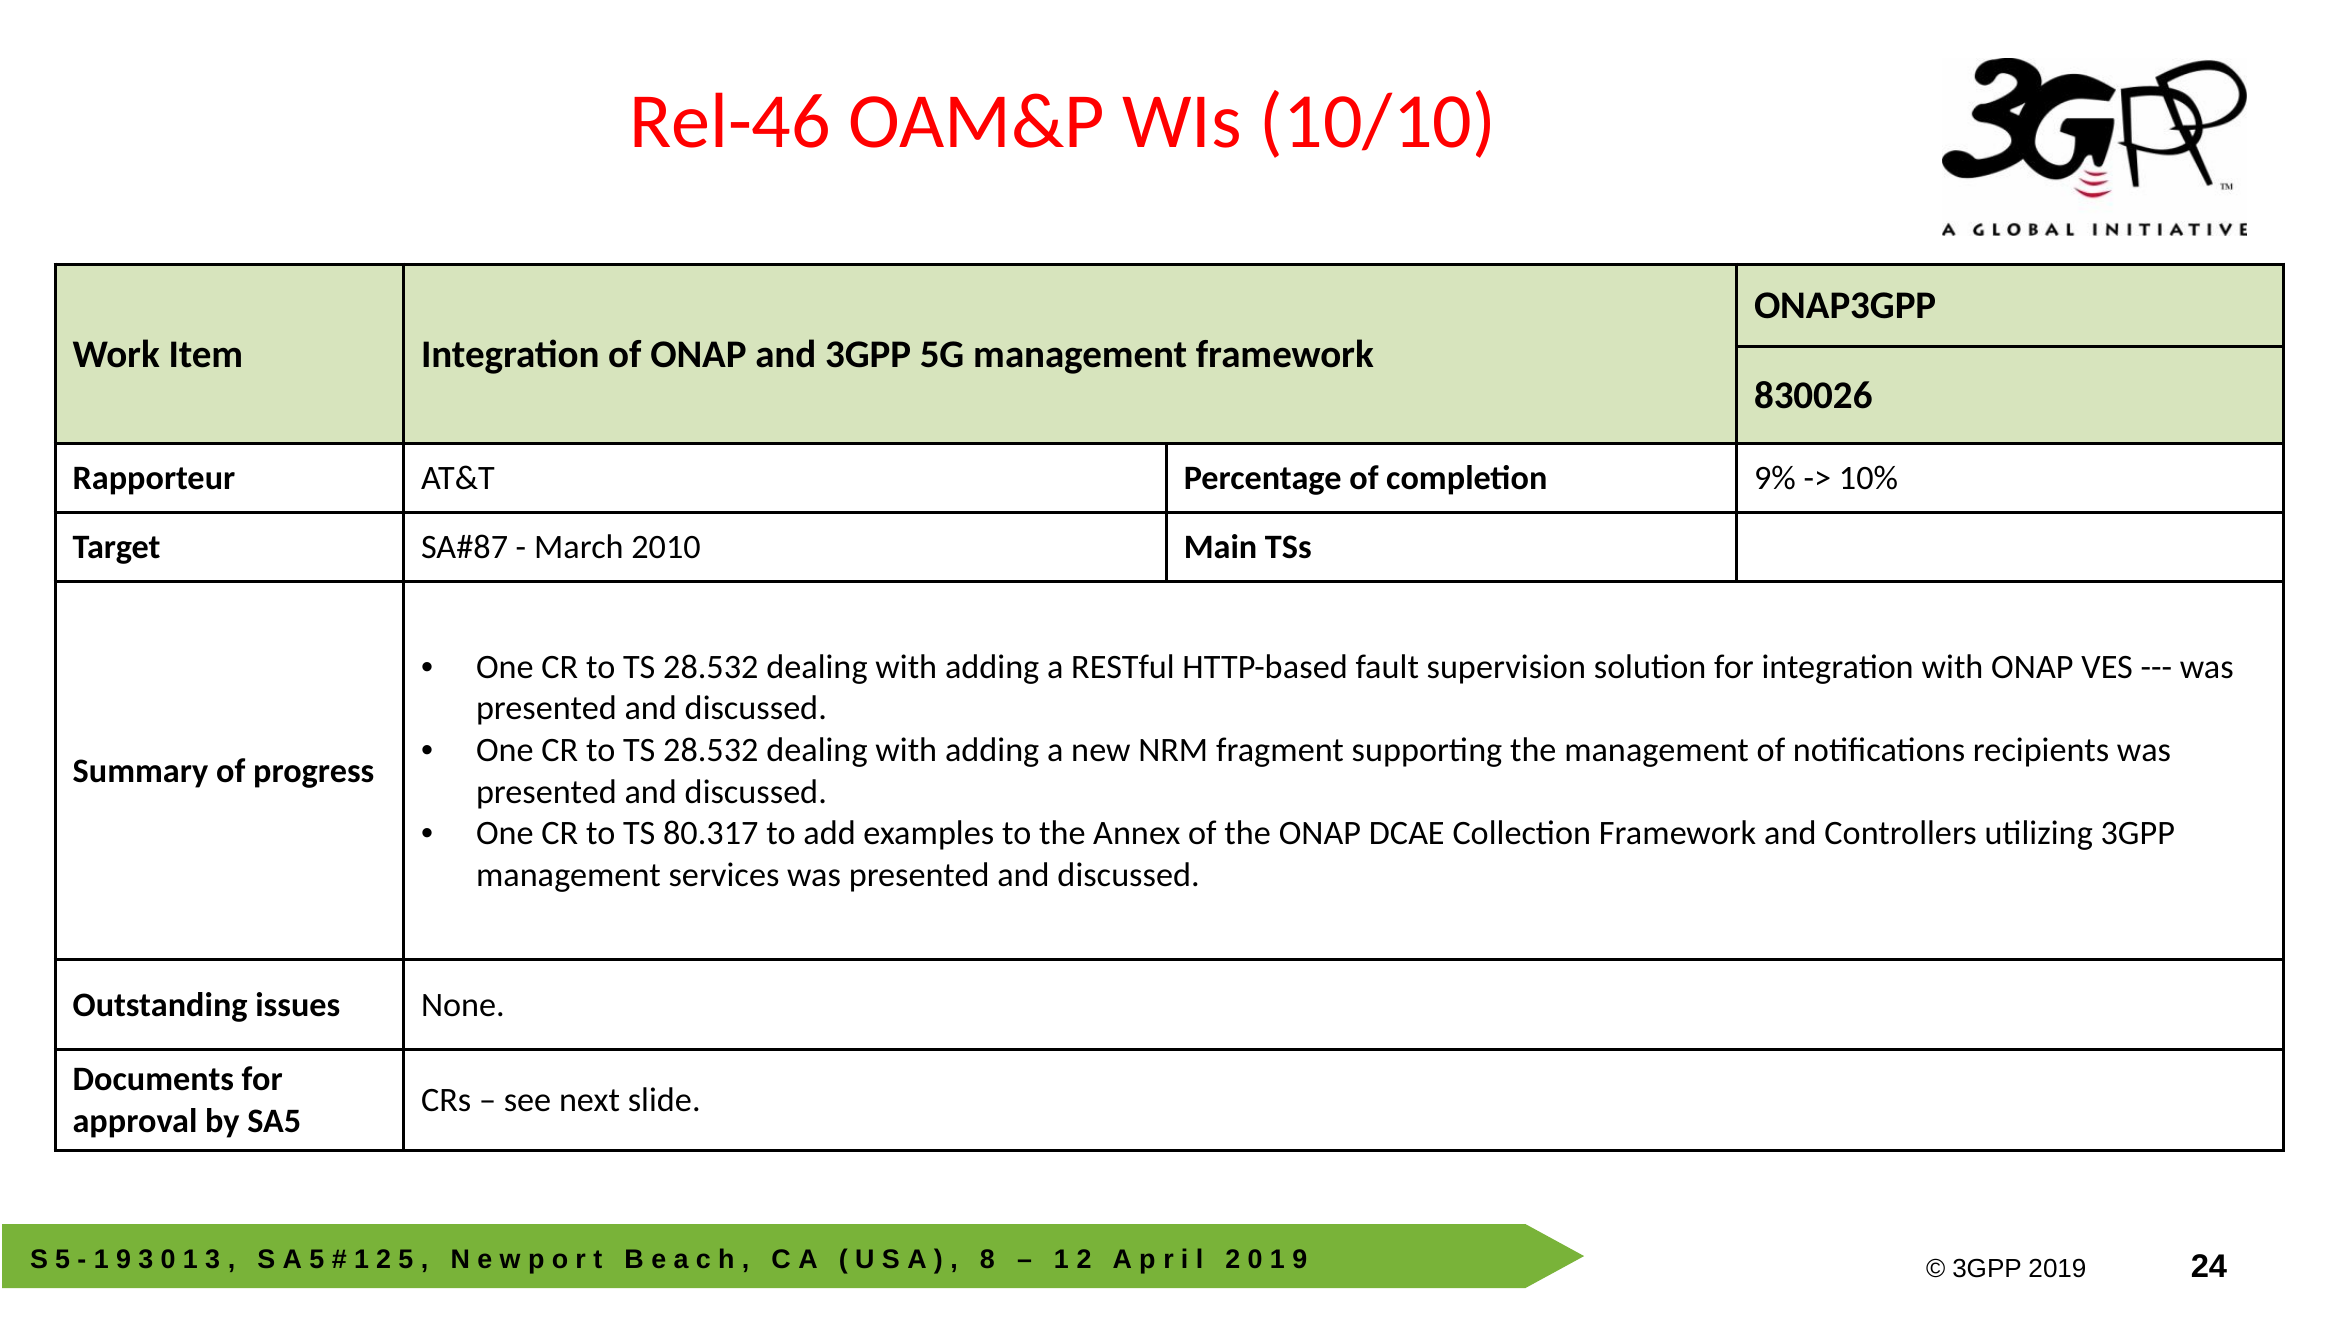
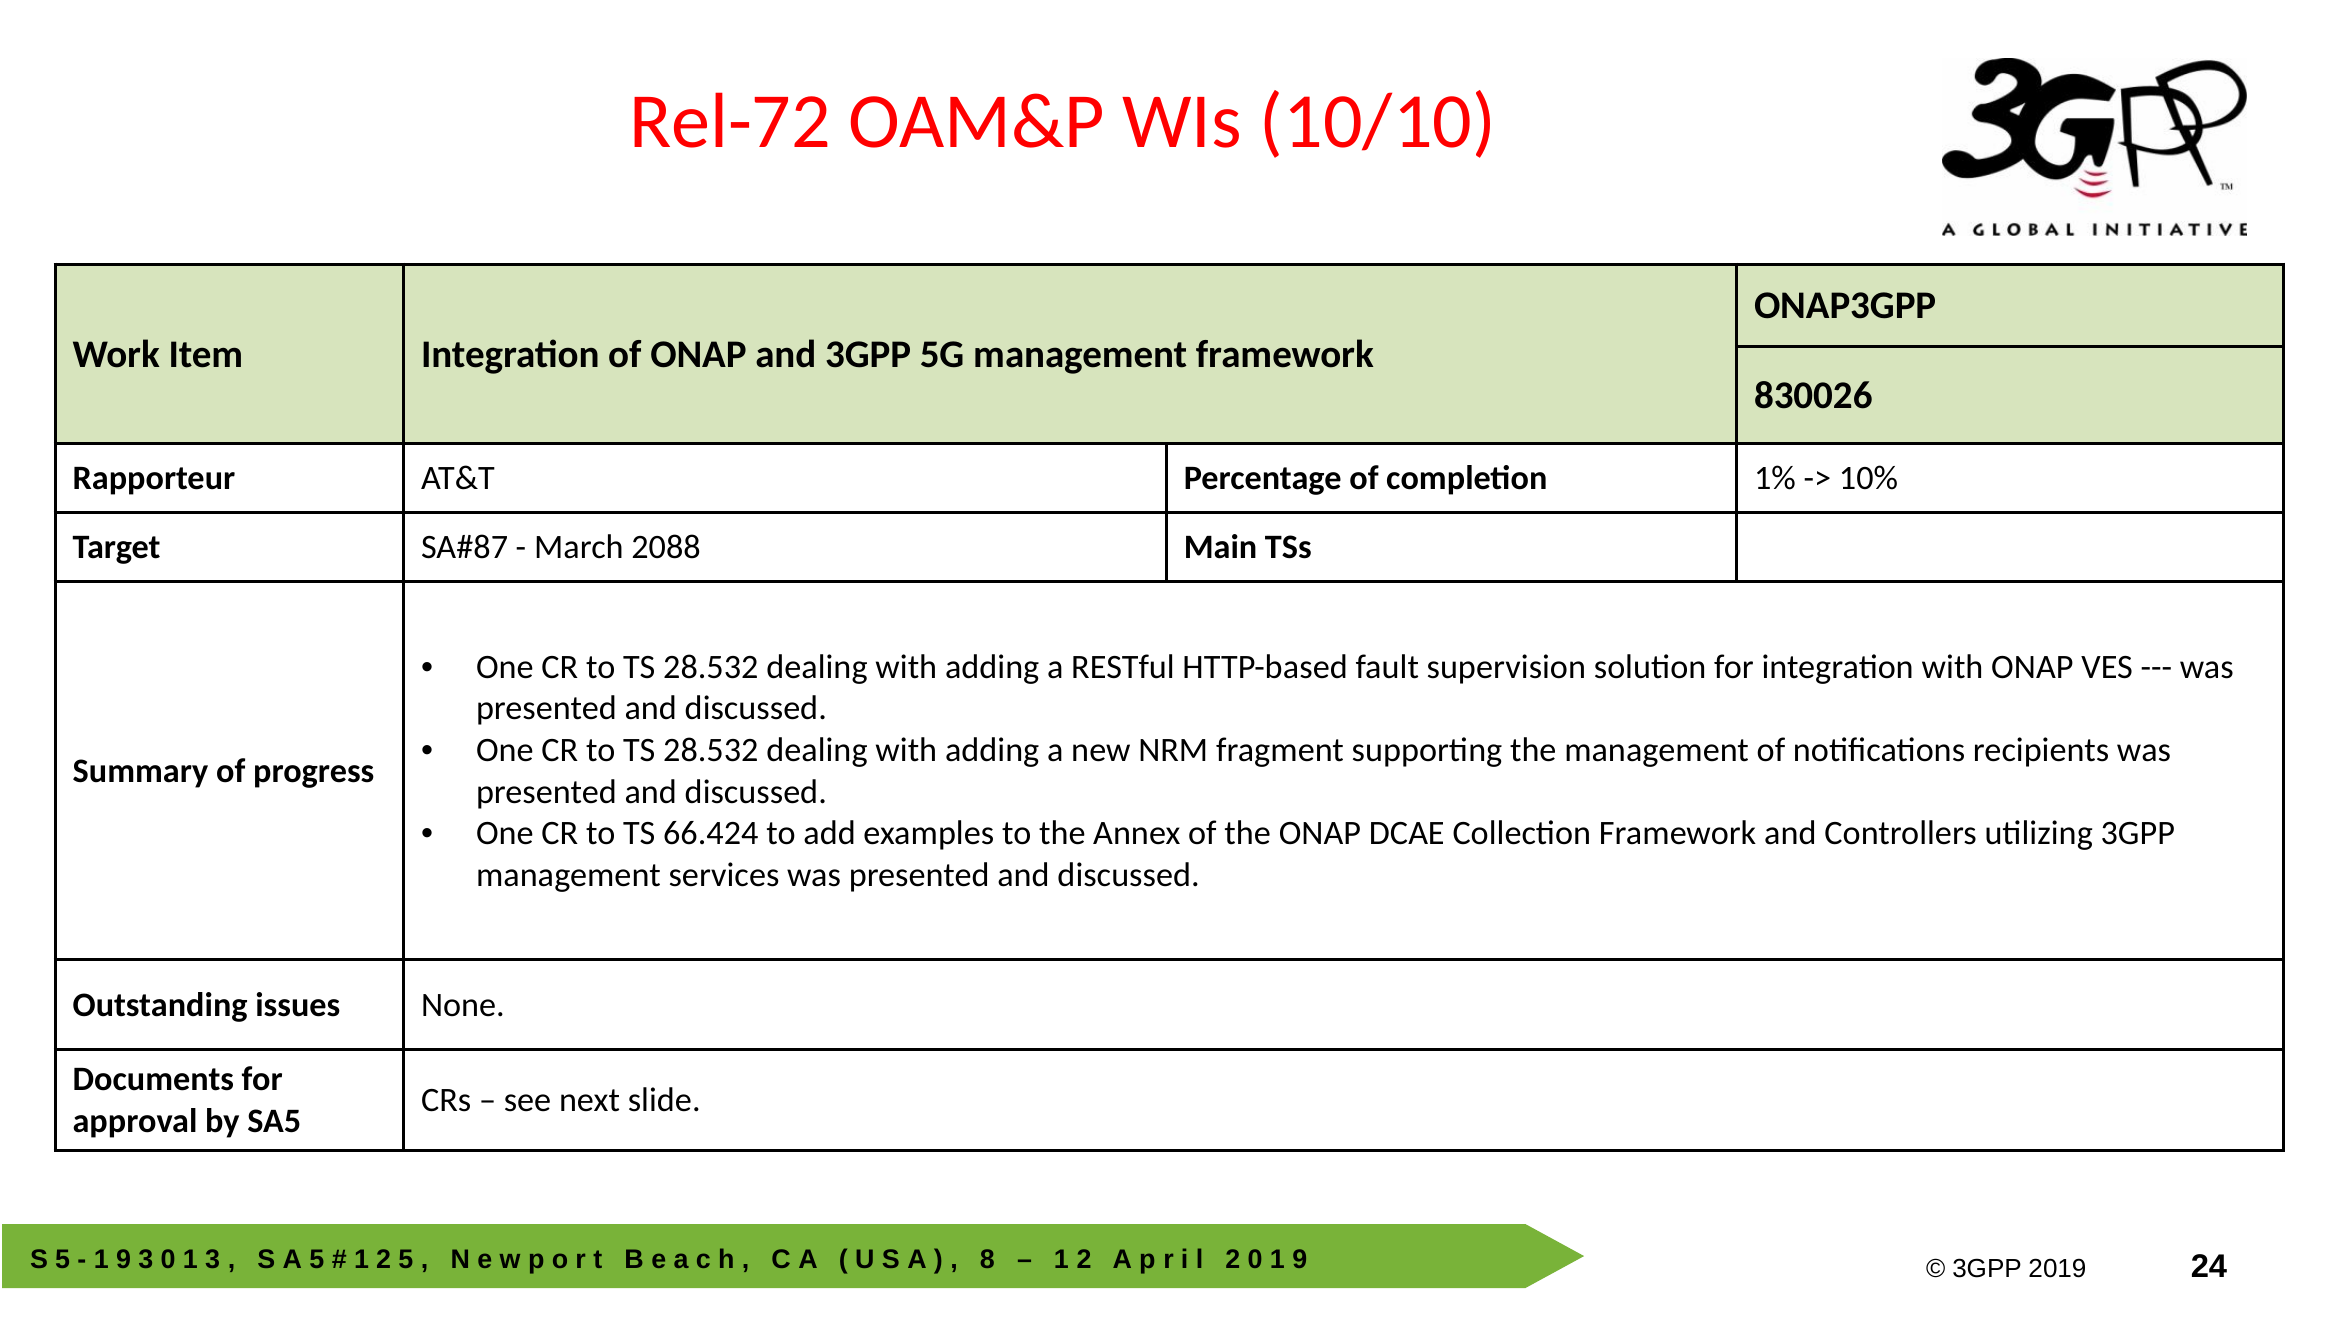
Rel-46: Rel-46 -> Rel-72
9%: 9% -> 1%
2010: 2010 -> 2088
80.317: 80.317 -> 66.424
